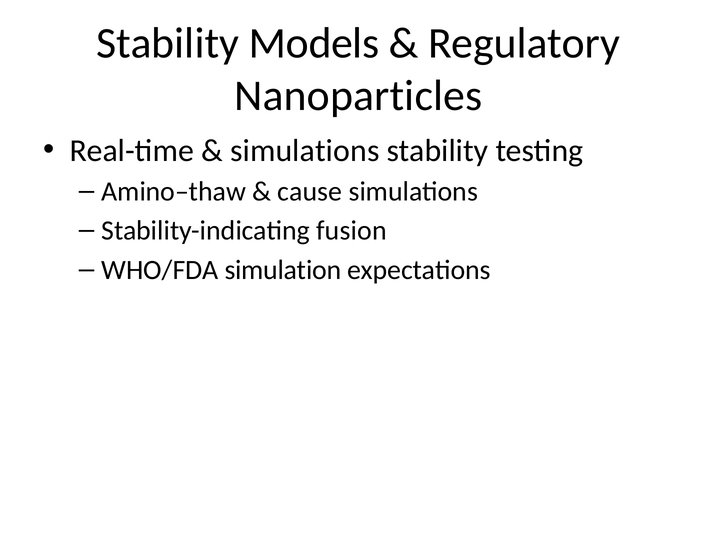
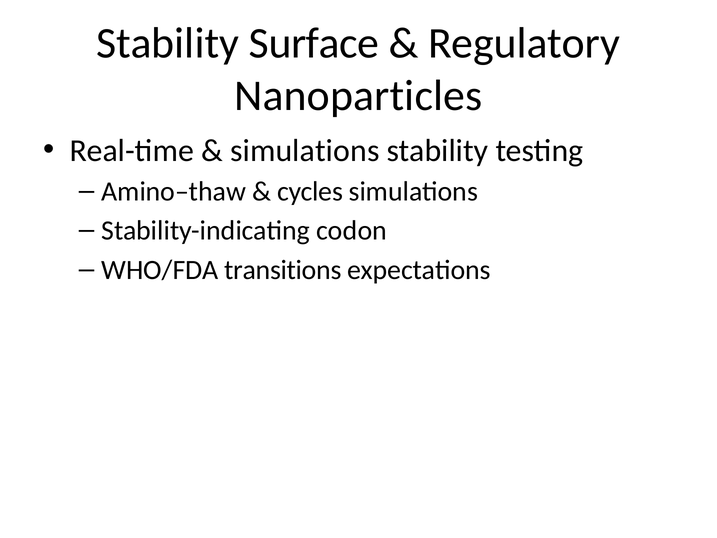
Models: Models -> Surface
cause: cause -> cycles
fusion: fusion -> codon
simulation: simulation -> transitions
